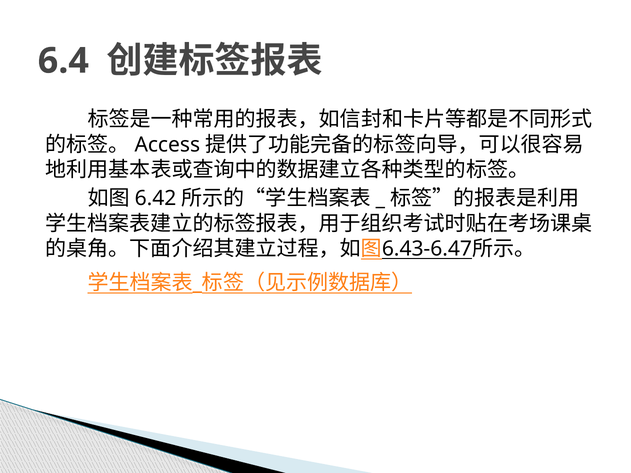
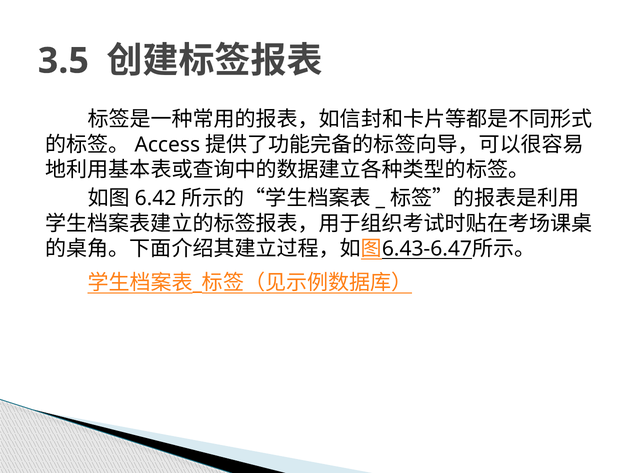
6.4: 6.4 -> 3.5
